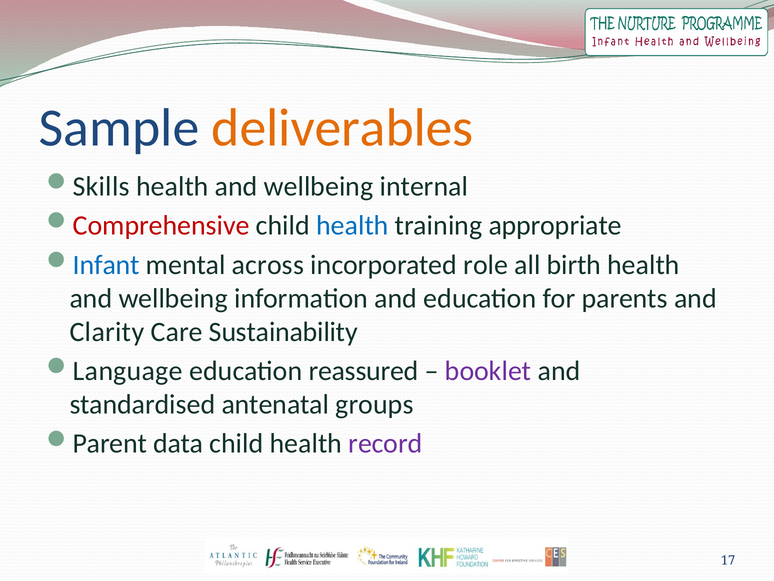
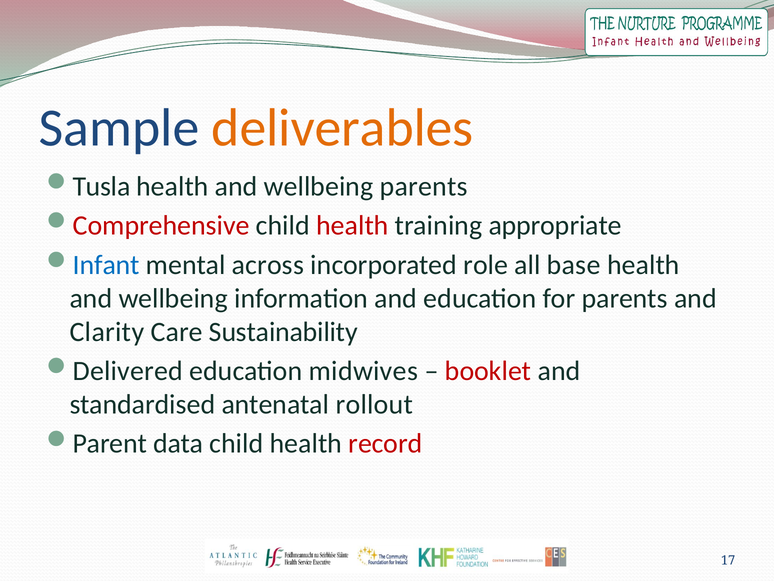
Skills: Skills -> Tusla
wellbeing internal: internal -> parents
health at (352, 225) colour: blue -> red
birth: birth -> base
Language: Language -> Delivered
reassured: reassured -> midwives
booklet colour: purple -> red
groups: groups -> rollout
record colour: purple -> red
